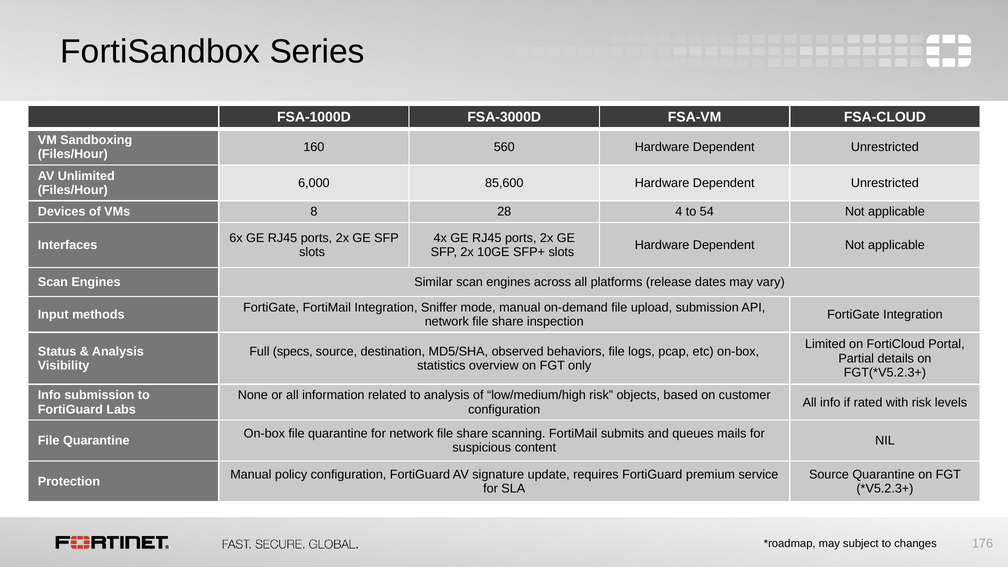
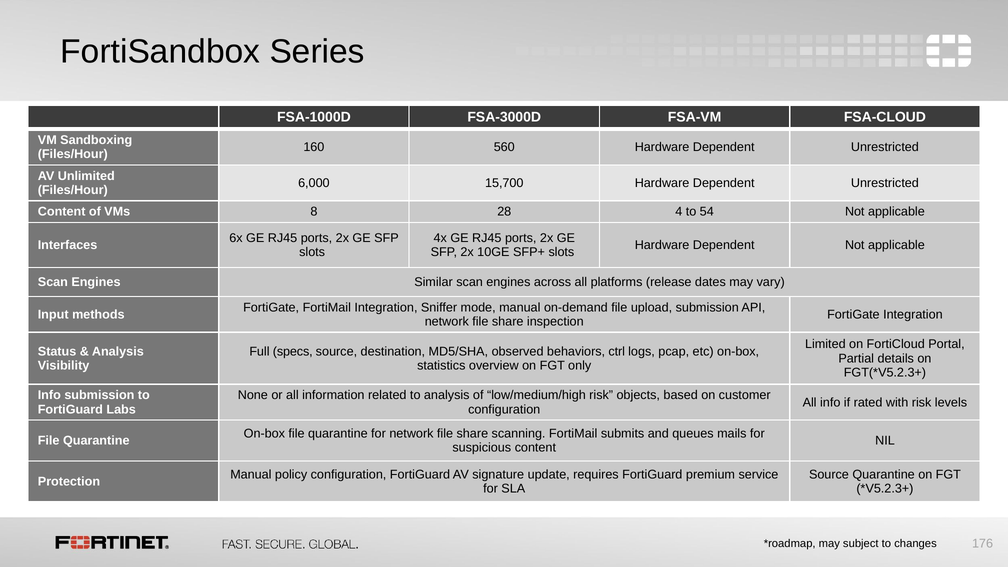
85,600: 85,600 -> 15,700
Devices at (62, 212): Devices -> Content
behaviors file: file -> ctrl
